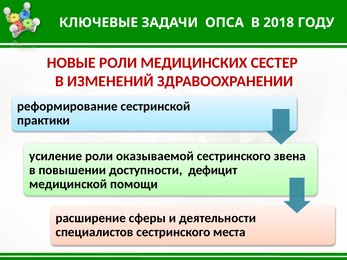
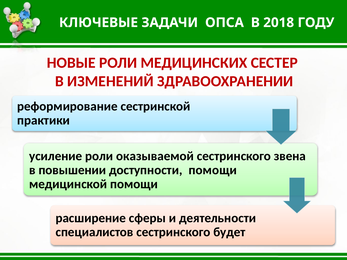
доступности дефицит: дефицит -> помощи
места: места -> будет
